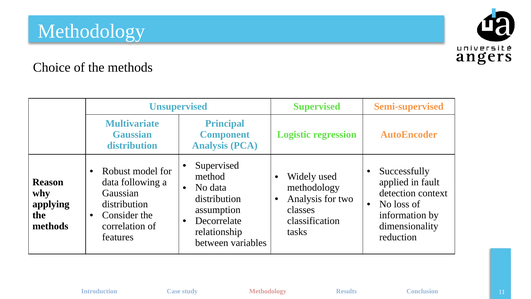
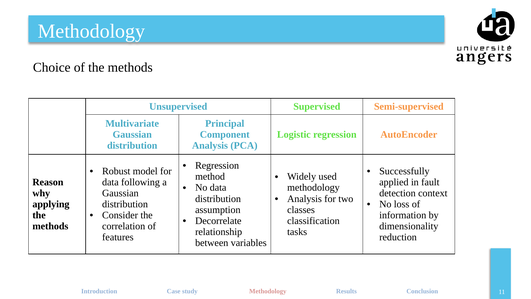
Supervised at (217, 165): Supervised -> Regression
